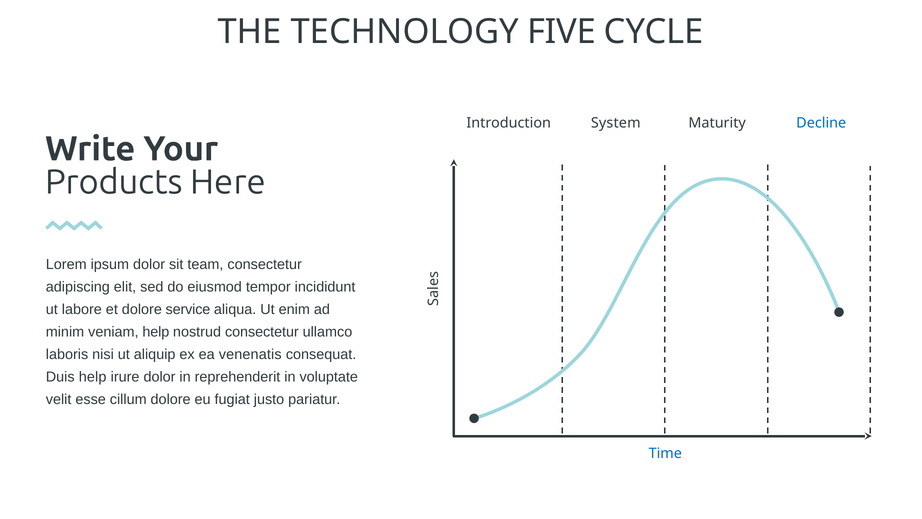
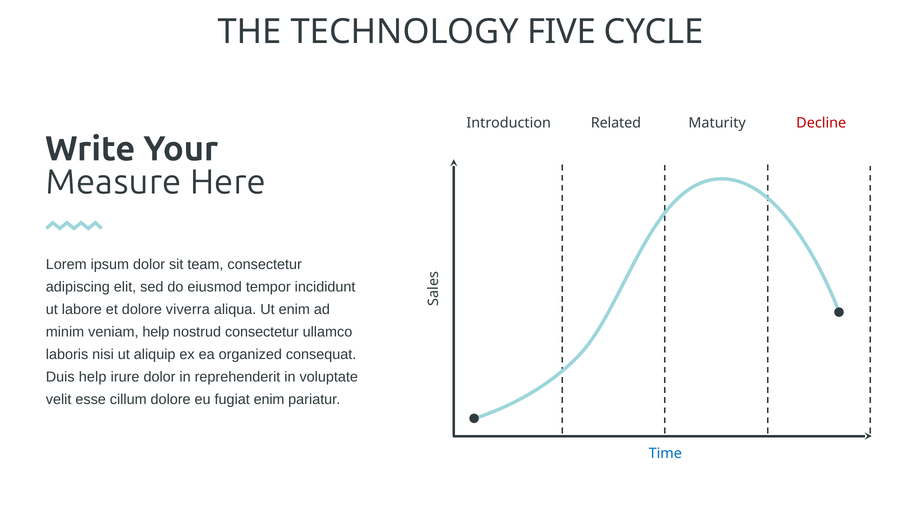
System: System -> Related
Decline colour: blue -> red
Products: Products -> Measure
service: service -> viverra
venenatis: venenatis -> organized
fugiat justo: justo -> enim
